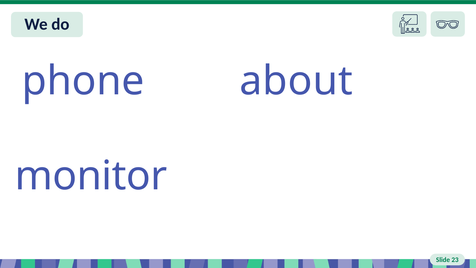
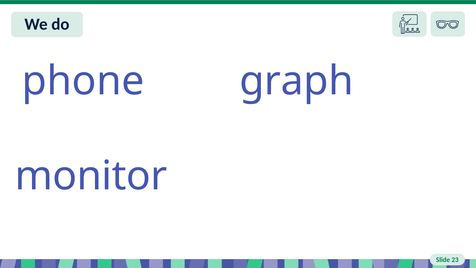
about: about -> graph
